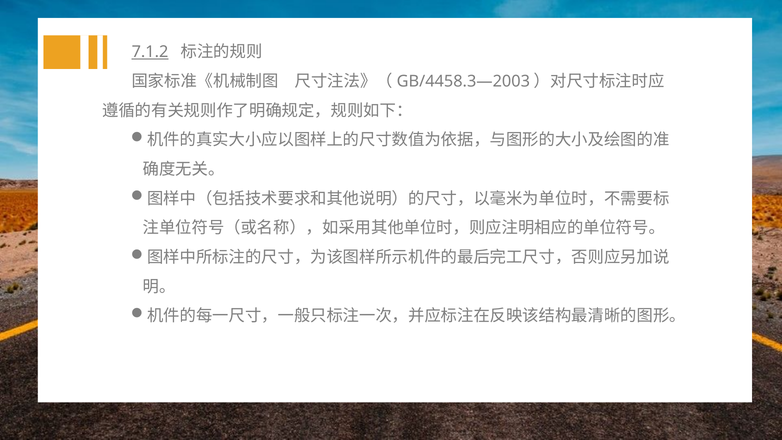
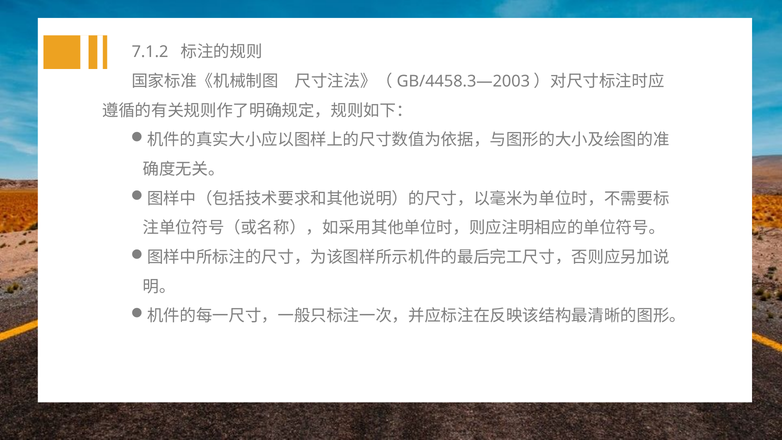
7.1.2 underline: present -> none
